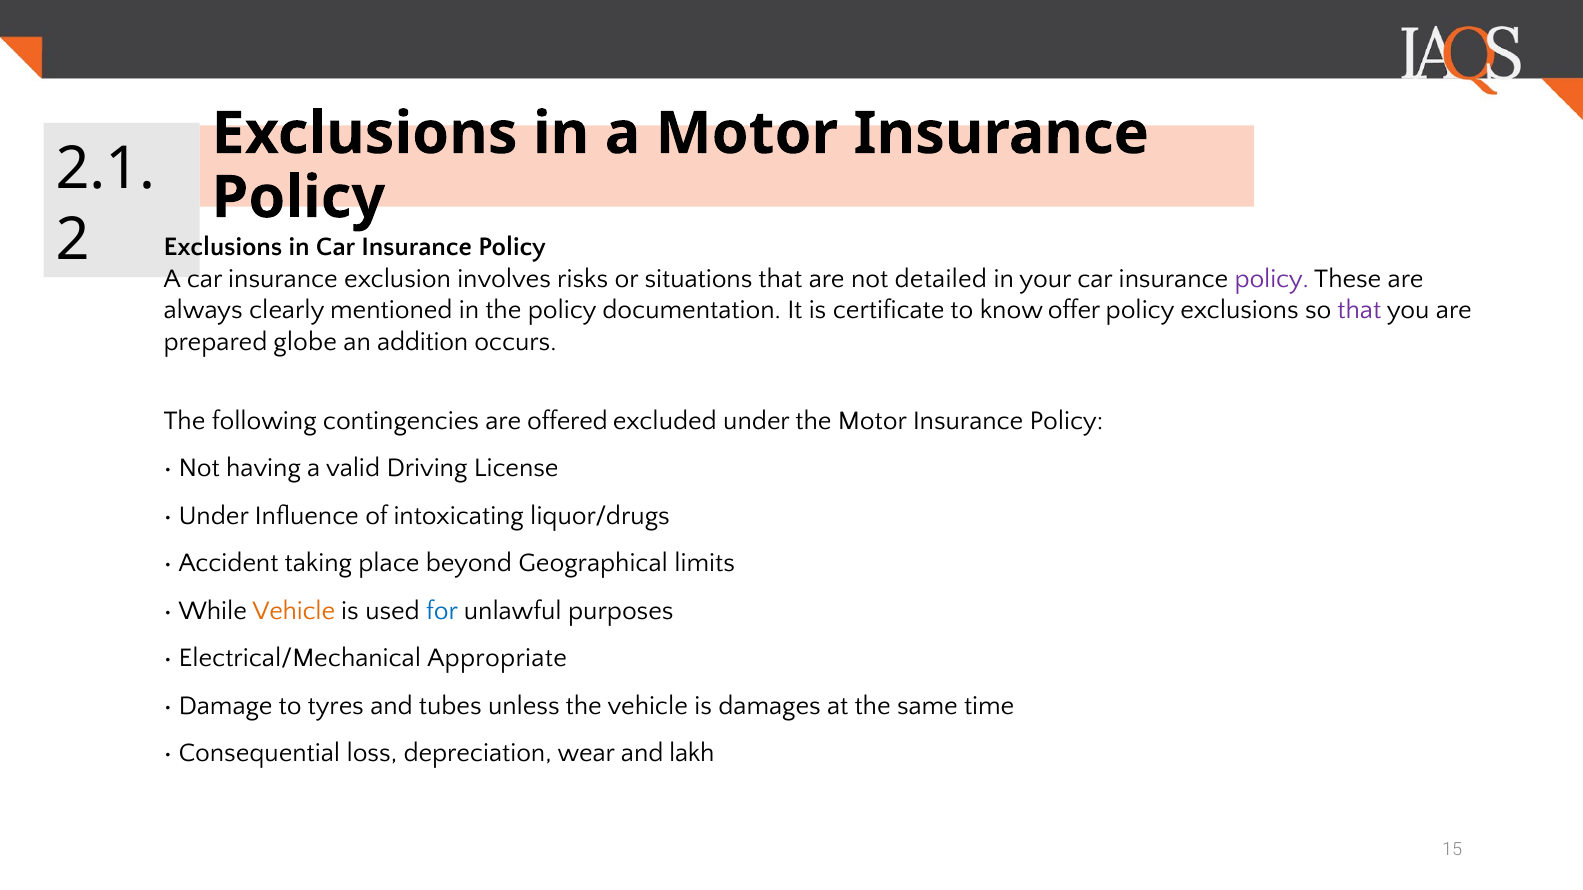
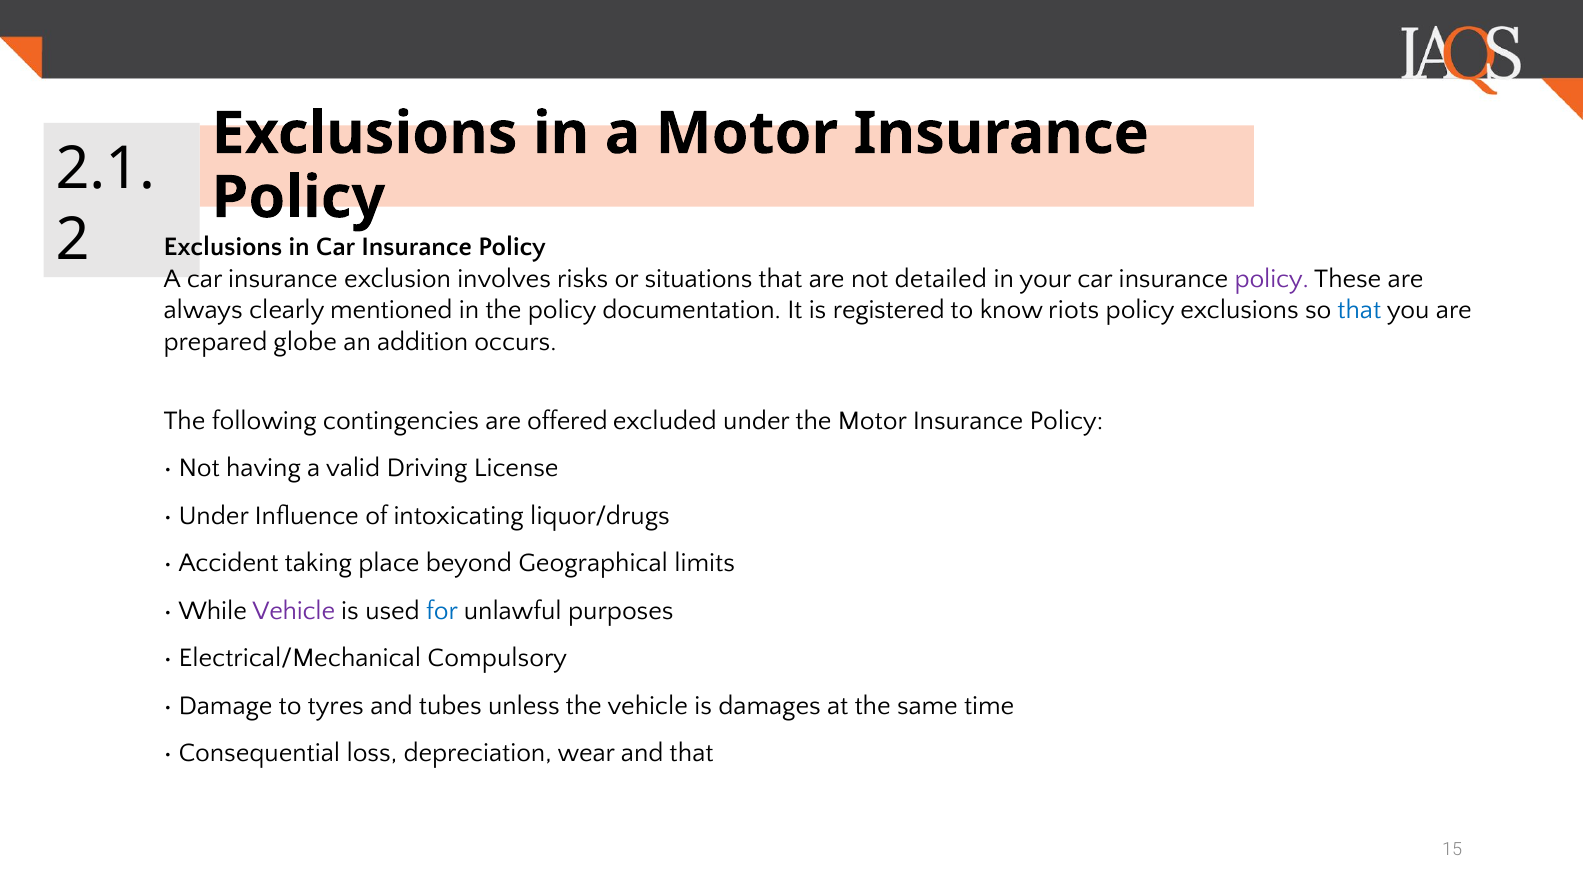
certificate: certificate -> registered
offer: offer -> riots
that at (1359, 310) colour: purple -> blue
Vehicle at (294, 611) colour: orange -> purple
Appropriate: Appropriate -> Compulsory
and lakh: lakh -> that
